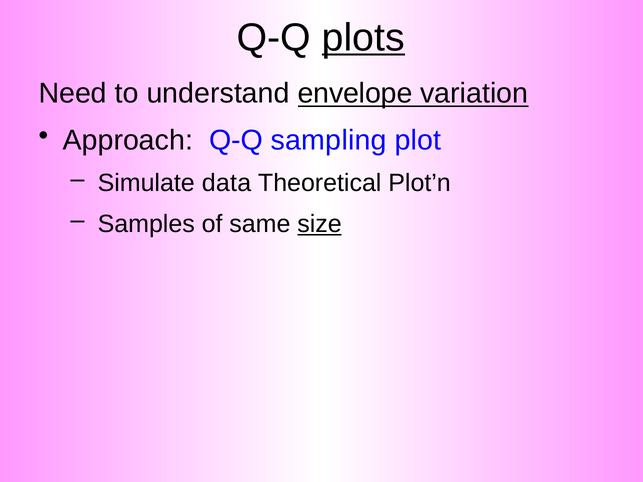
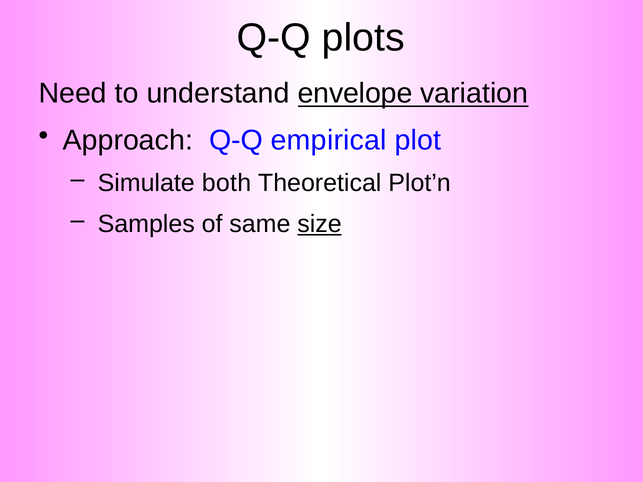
plots underline: present -> none
sampling: sampling -> empirical
data: data -> both
